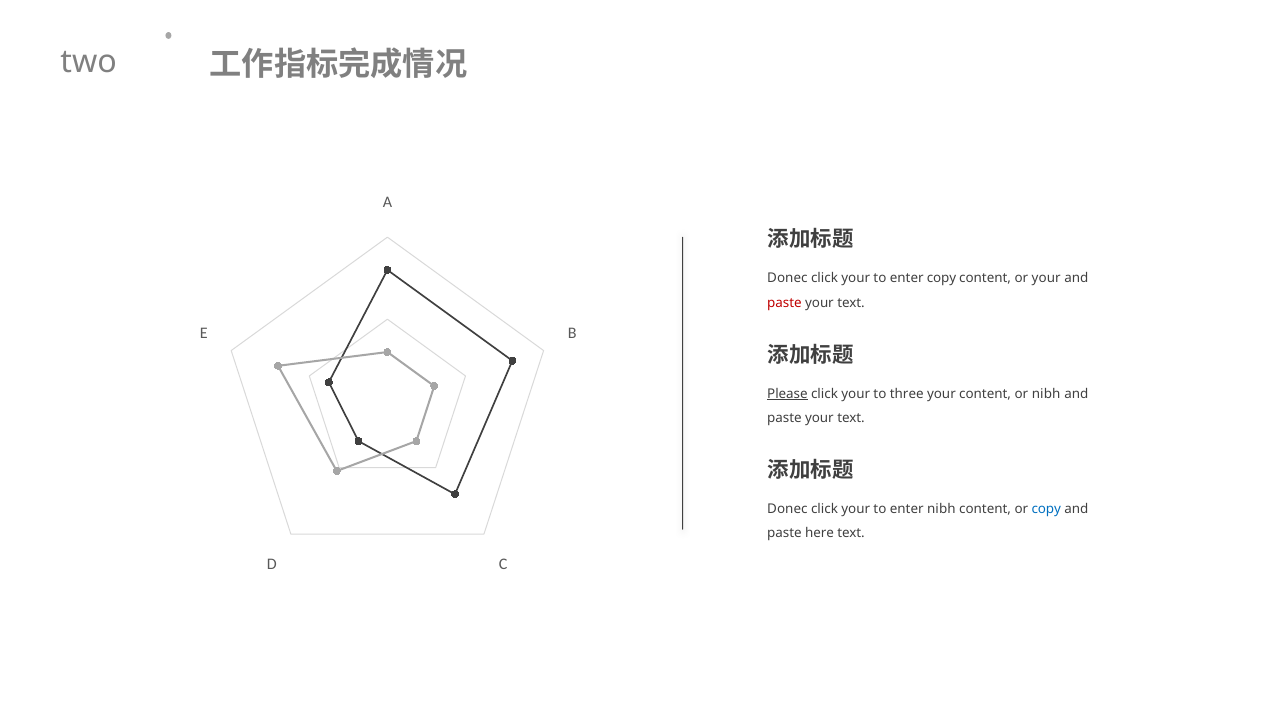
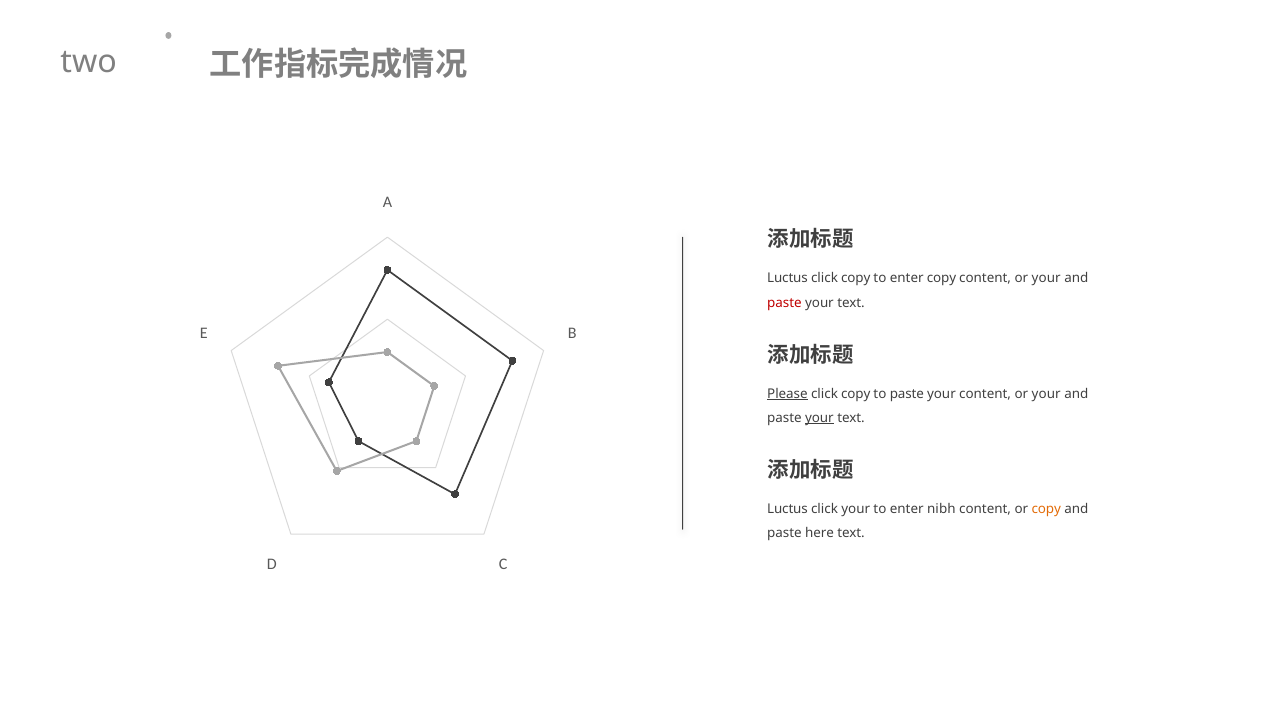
Donec at (787, 279): Donec -> Luctus
your at (856, 279): your -> copy
your at (856, 394): your -> copy
to three: three -> paste
your content or nibh: nibh -> your
your at (819, 418) underline: none -> present
Donec at (787, 509): Donec -> Luctus
copy at (1046, 509) colour: blue -> orange
